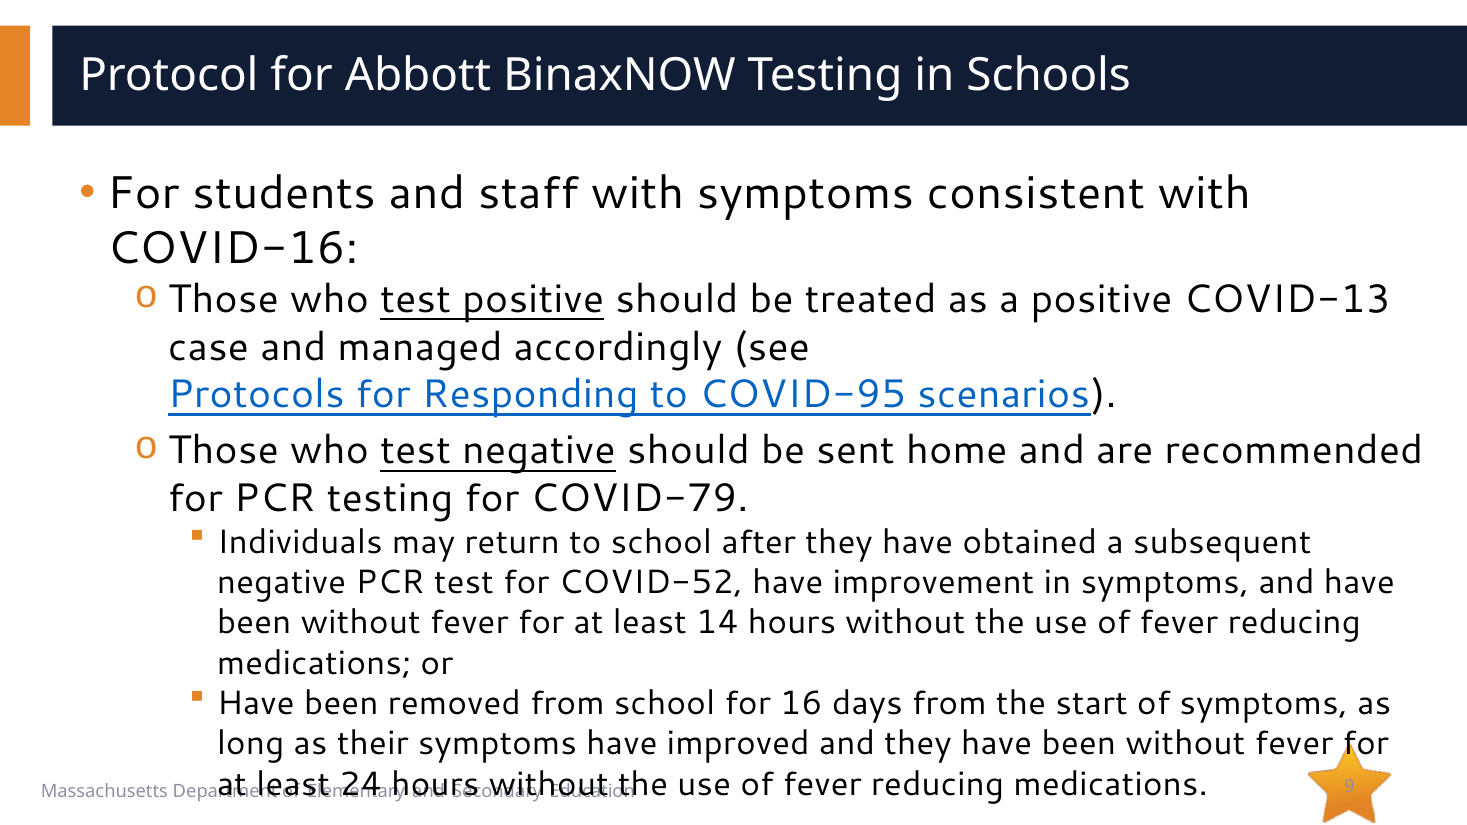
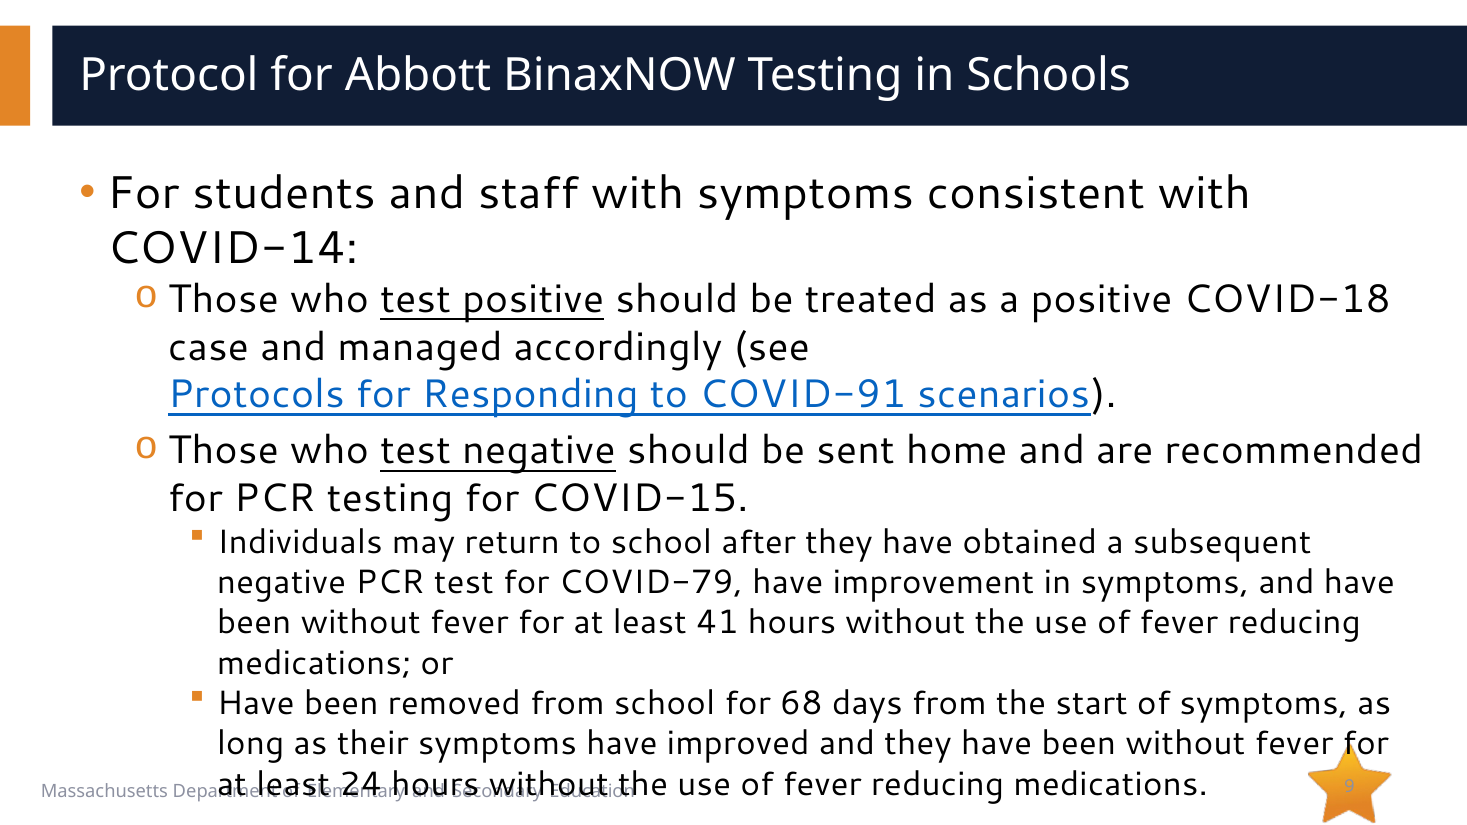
COVID-16: COVID-16 -> COVID-14
COVID-13: COVID-13 -> COVID-18
COVID-95: COVID-95 -> COVID-91
COVID-79: COVID-79 -> COVID-15
COVID-52: COVID-52 -> COVID-79
14: 14 -> 41
16: 16 -> 68
